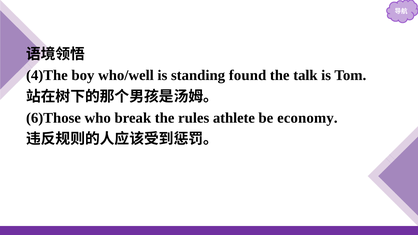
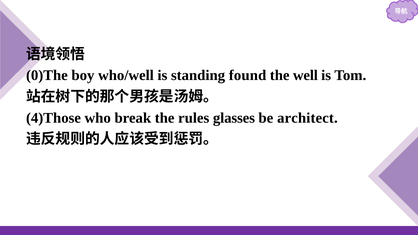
4)The: 4)The -> 0)The
talk: talk -> well
6)Those: 6)Those -> 4)Those
athlete: athlete -> glasses
economy: economy -> architect
